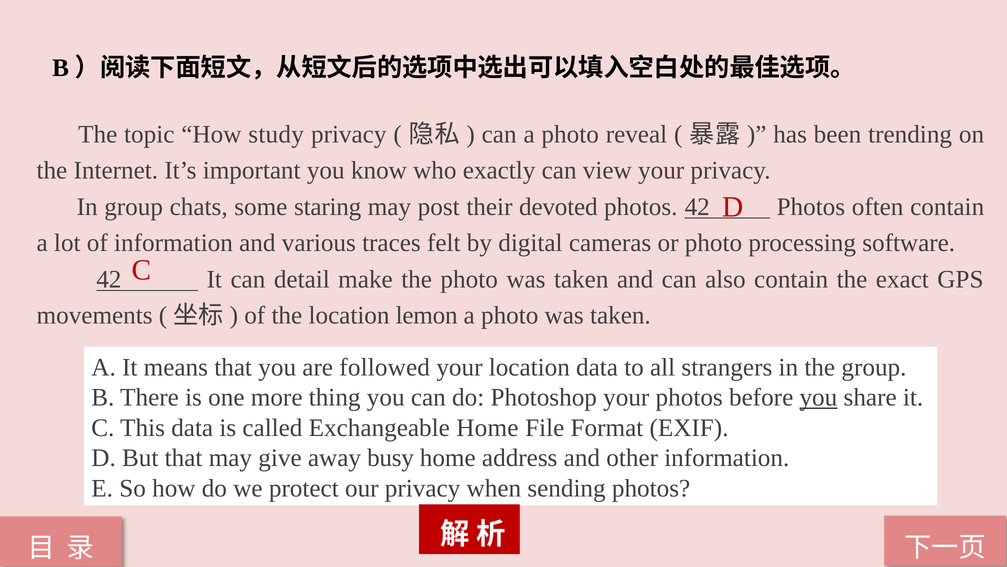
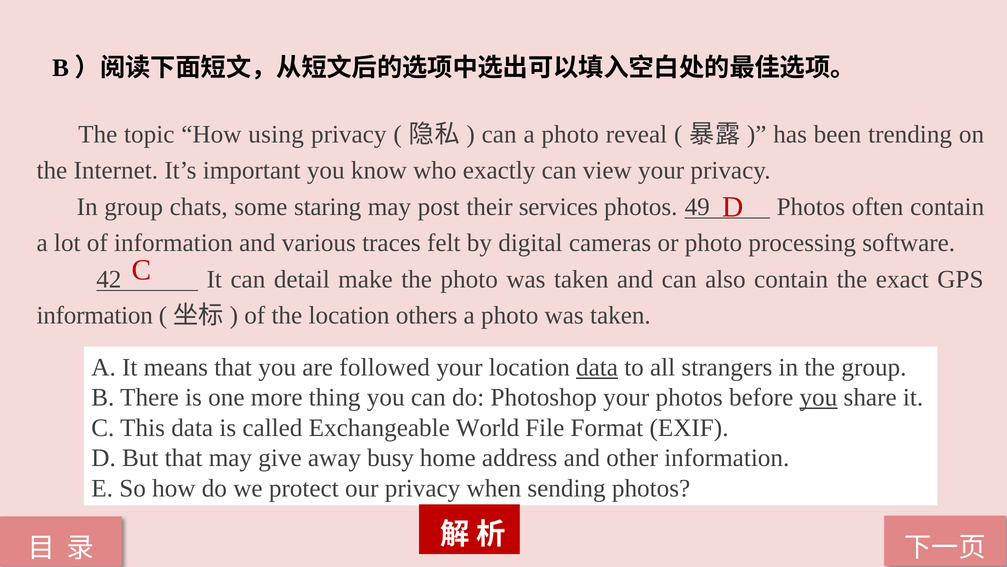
study: study -> using
devoted: devoted -> services
photos 42: 42 -> 49
movements at (95, 315): movements -> information
lemon: lemon -> others
data at (597, 367) underline: none -> present
Exchangeable Home: Home -> World
